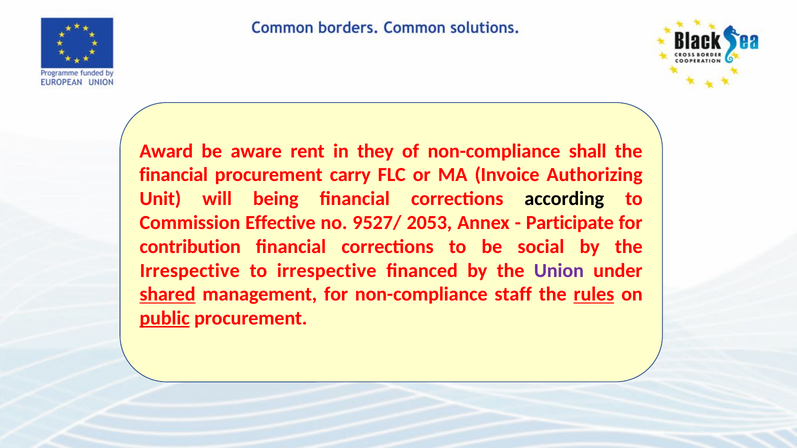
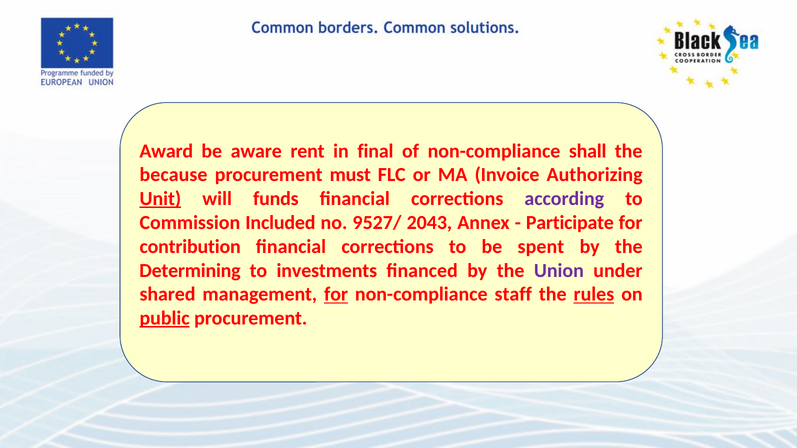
they: they -> final
financial at (174, 175): financial -> because
carry: carry -> must
Unit underline: none -> present
being: being -> funds
according colour: black -> purple
Effective: Effective -> Included
2053: 2053 -> 2043
social: social -> spent
Irrespective at (190, 271): Irrespective -> Determining
to irrespective: irrespective -> investments
shared underline: present -> none
for at (336, 295) underline: none -> present
